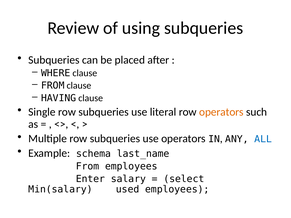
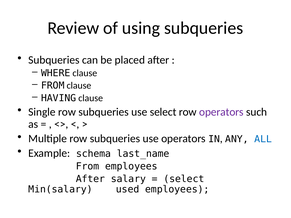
use literal: literal -> select
operators at (221, 112) colour: orange -> purple
Enter at (90, 179): Enter -> After
